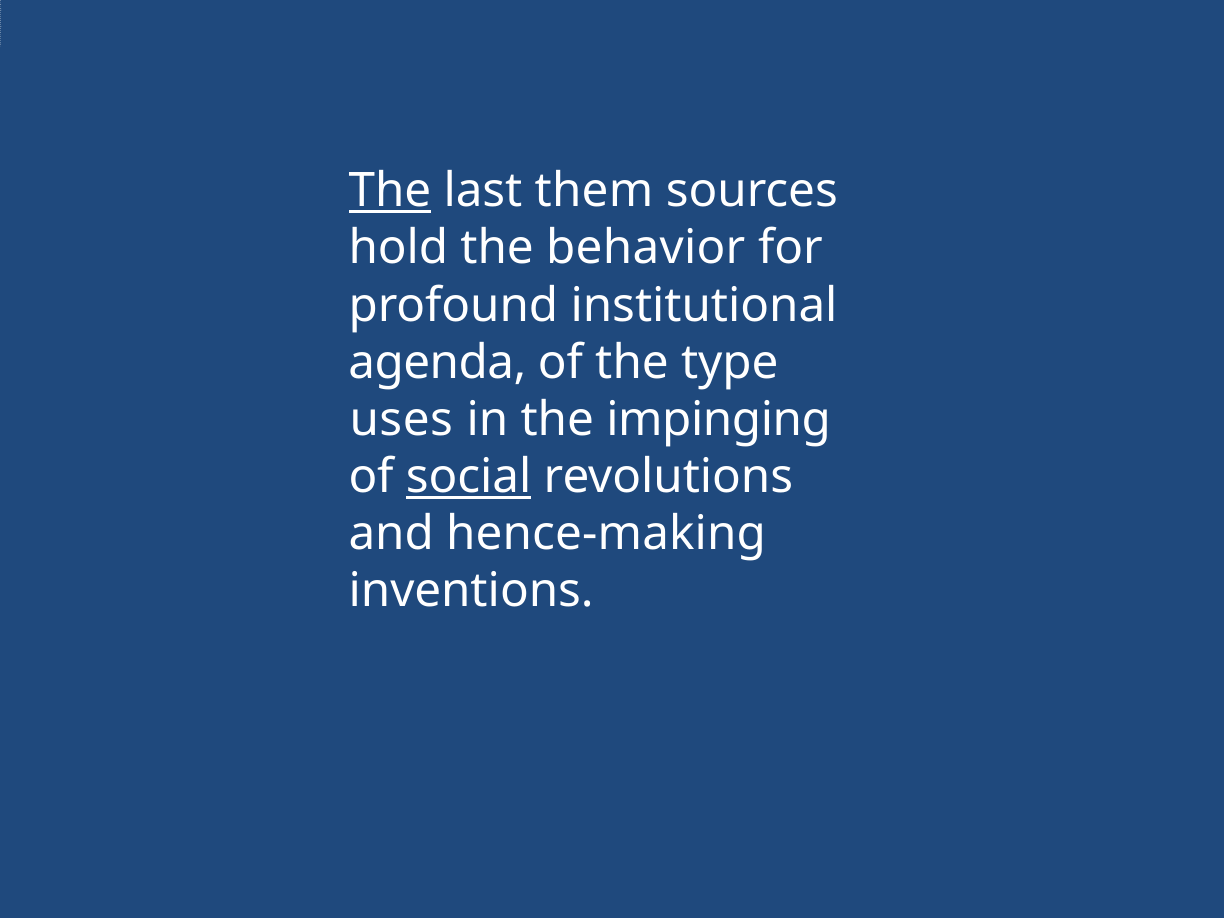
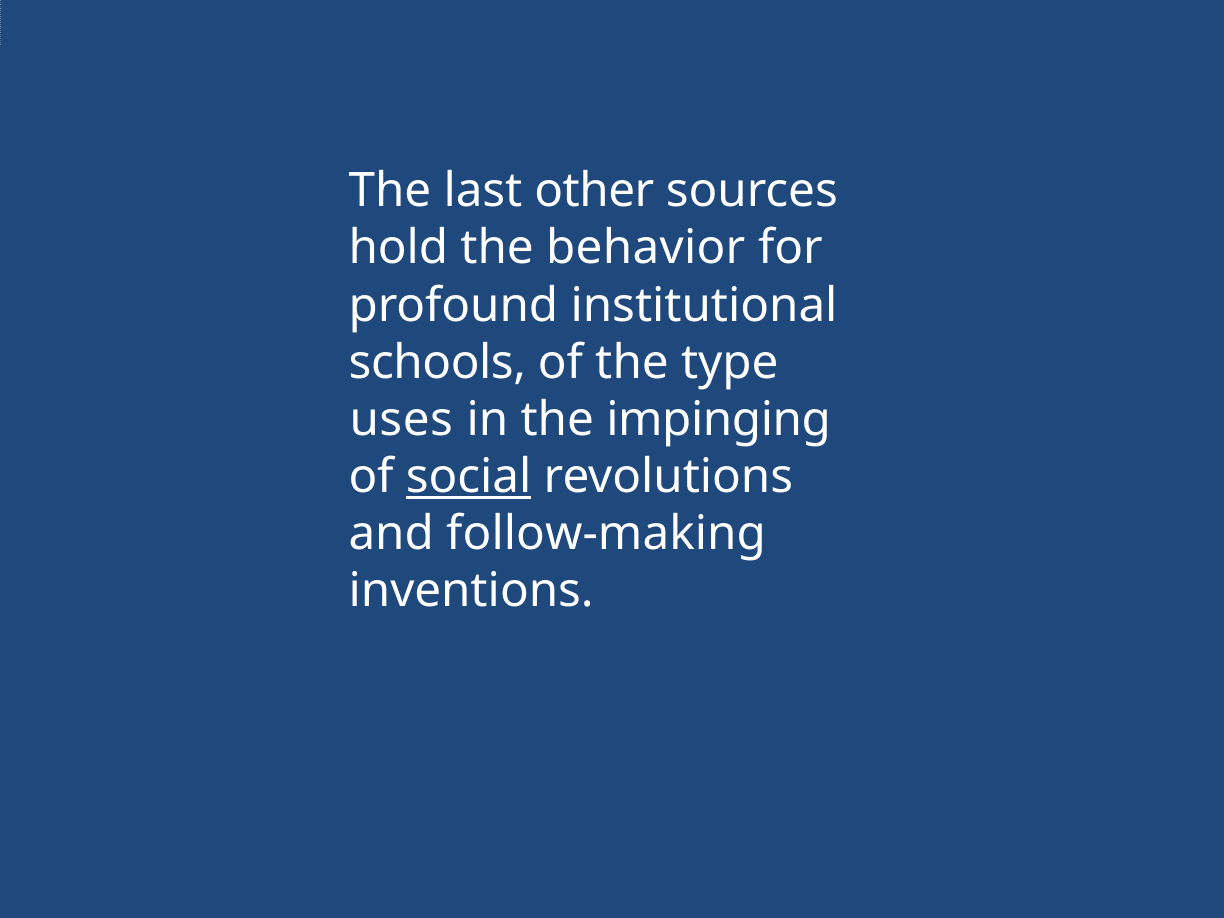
The at (390, 191) underline: present -> none
them: them -> other
agenda: agenda -> schools
hence-making: hence-making -> follow-making
